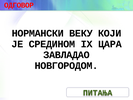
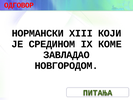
ВЕКУ: ВЕКУ -> XIII
ЦАРА: ЦАРА -> КОМЕ
